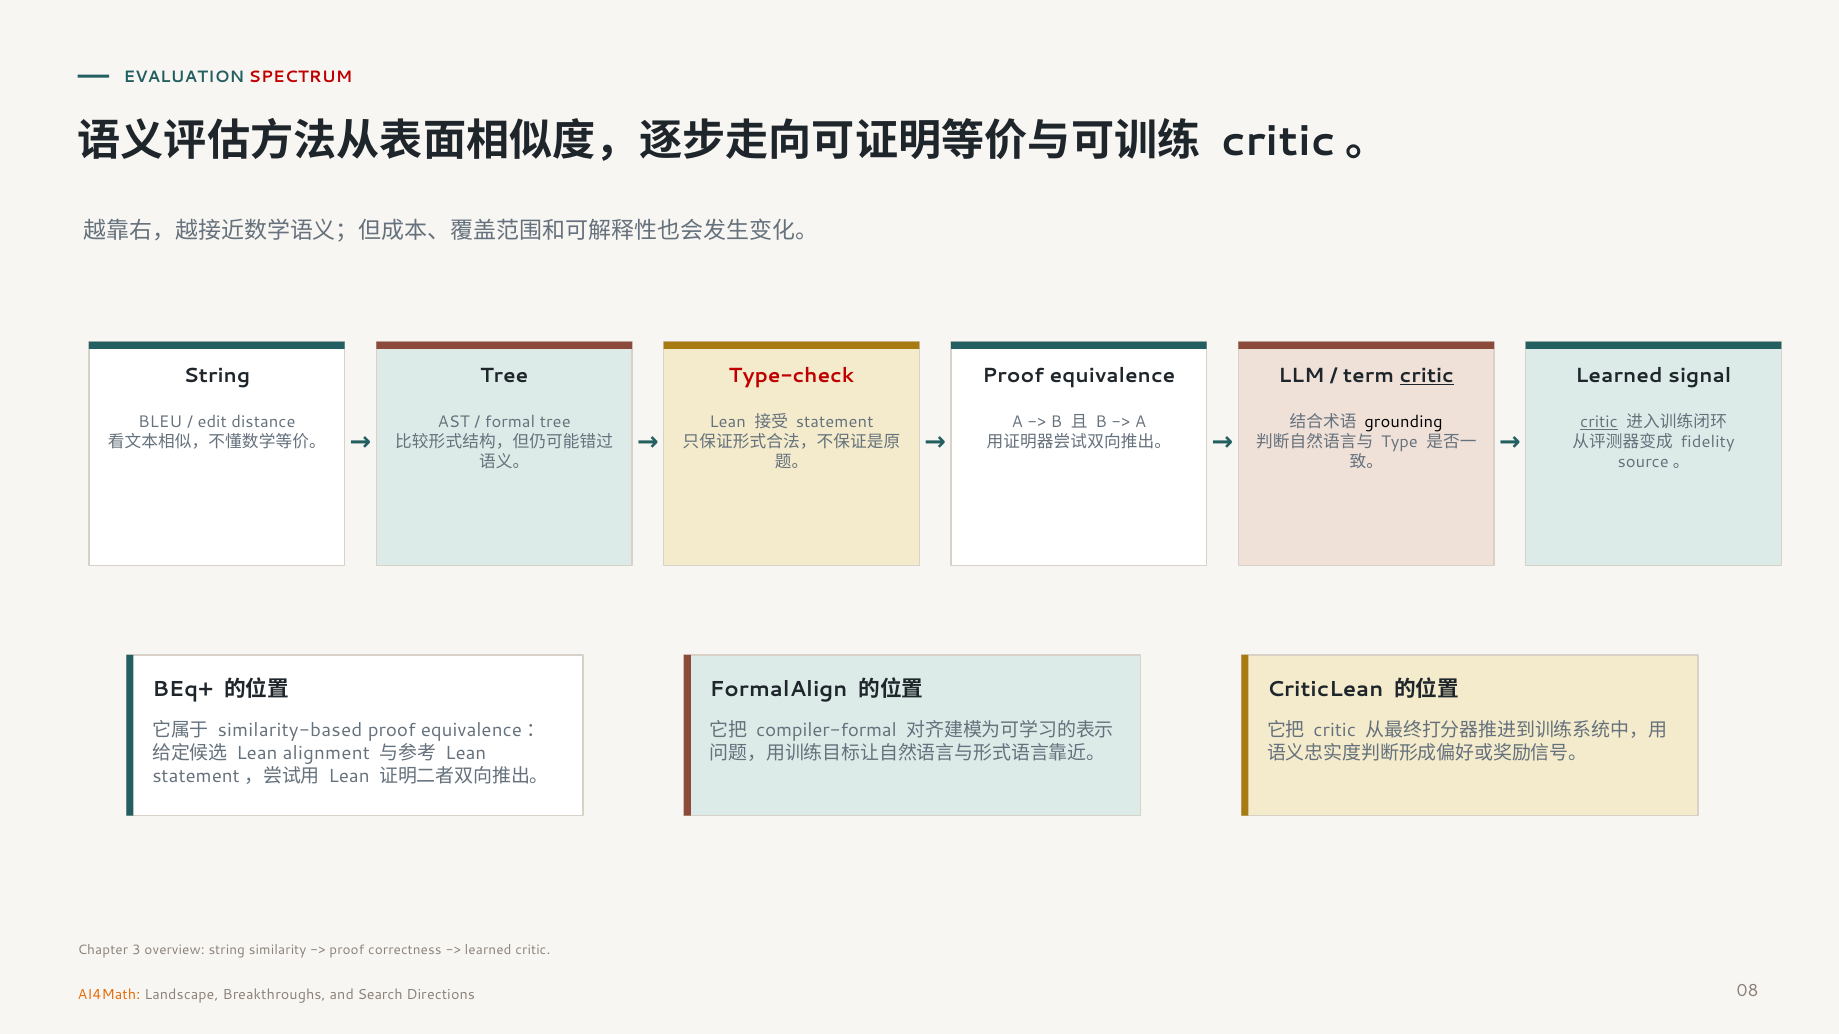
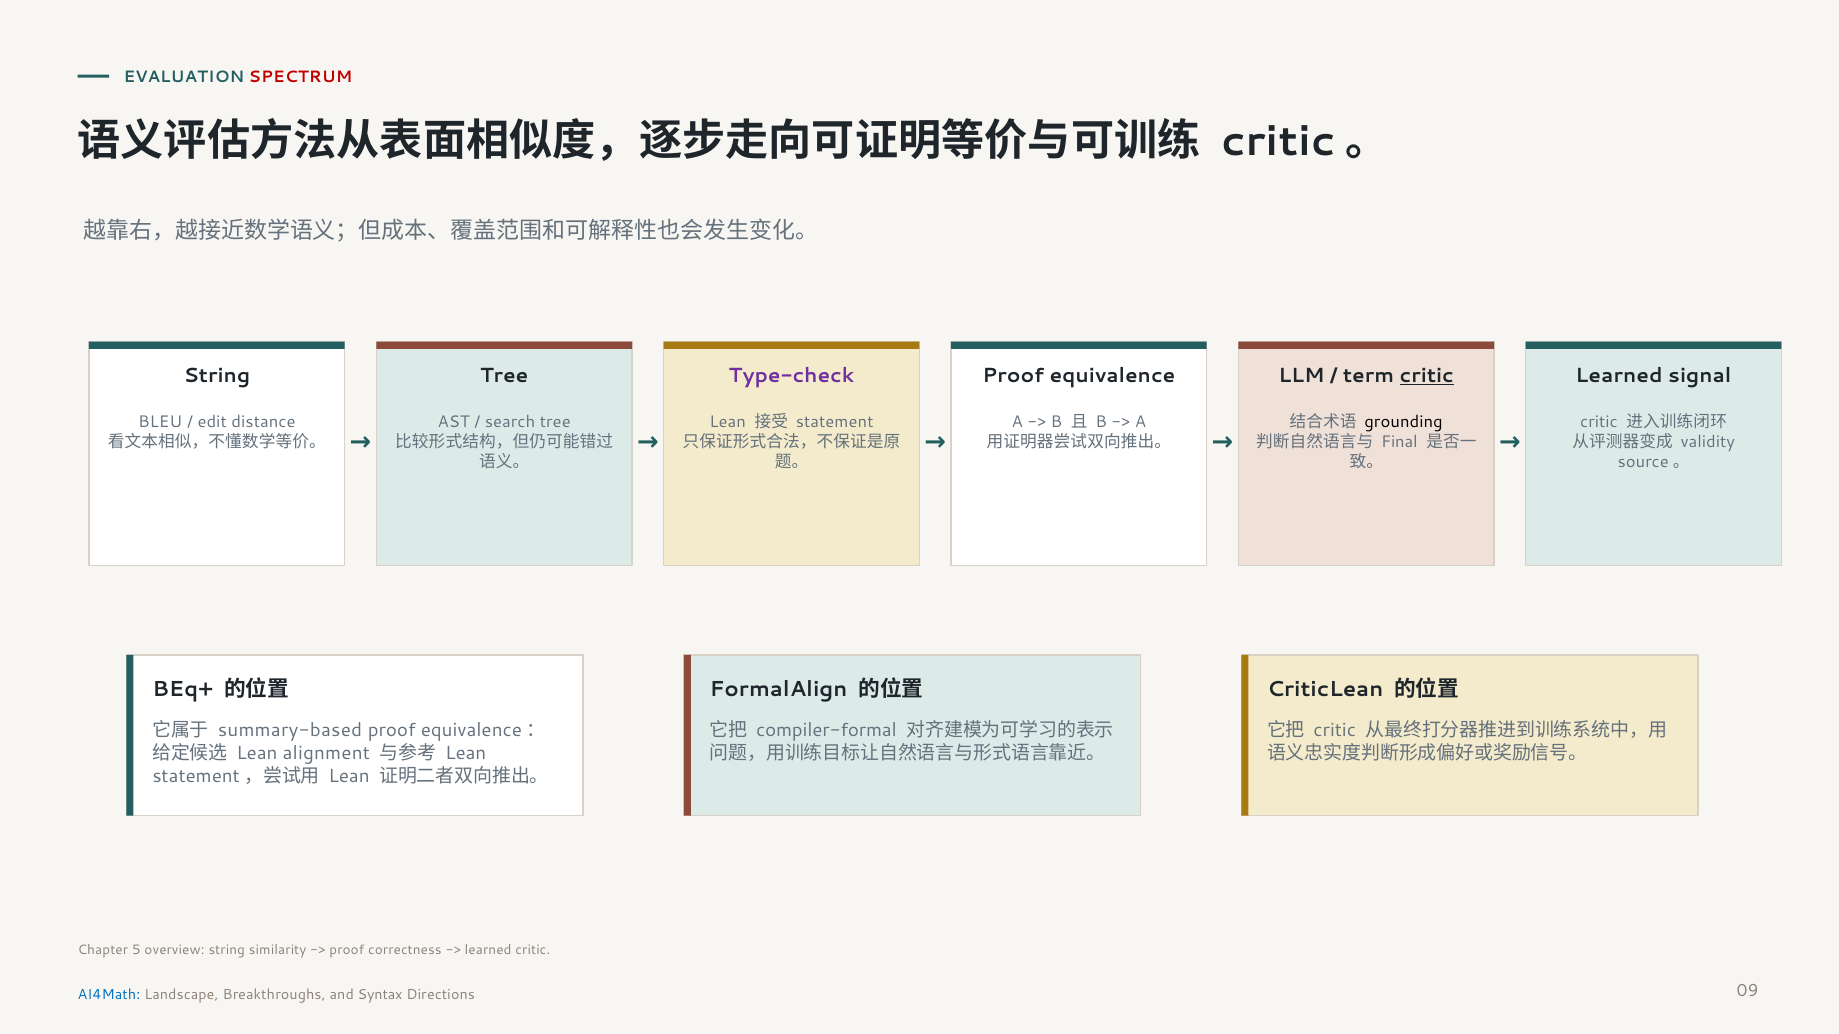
Type-check colour: red -> purple
formal: formal -> search
critic at (1599, 422) underline: present -> none
Type: Type -> Final
fidelity: fidelity -> validity
similarity-based: similarity-based -> summary-based
3: 3 -> 5
AI4Math colour: orange -> blue
Search: Search -> Syntax
08: 08 -> 09
